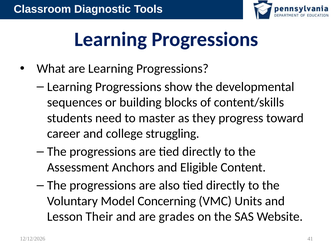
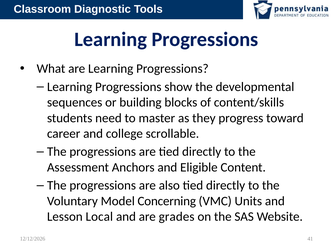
struggling: struggling -> scrollable
Their: Their -> Local
